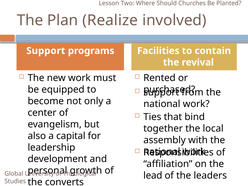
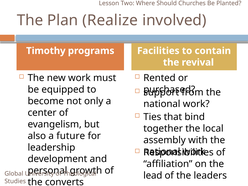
Support at (46, 51): Support -> Timothy
capital: capital -> future
